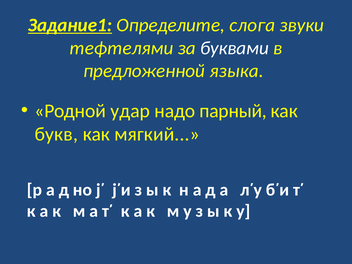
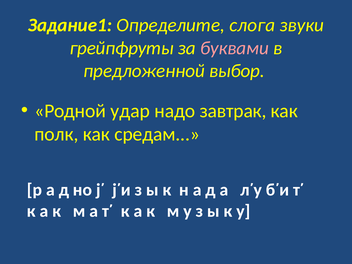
Задание1 underline: present -> none
тефтелями: тефтелями -> грейпфруты
буквами colour: white -> pink
языка: языка -> выбор
парный: парный -> завтрак
букв: букв -> полк
мягкий: мягкий -> средам
